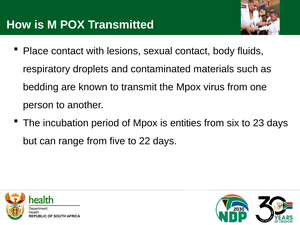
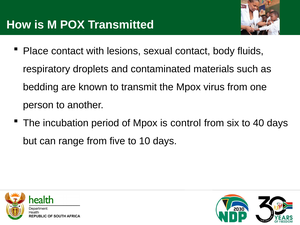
entities: entities -> control
23: 23 -> 40
22: 22 -> 10
